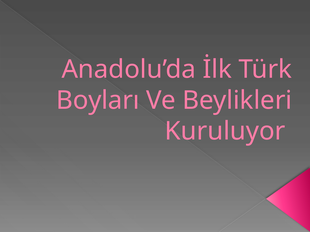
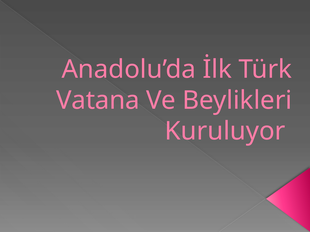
Boyları: Boyları -> Vatana
